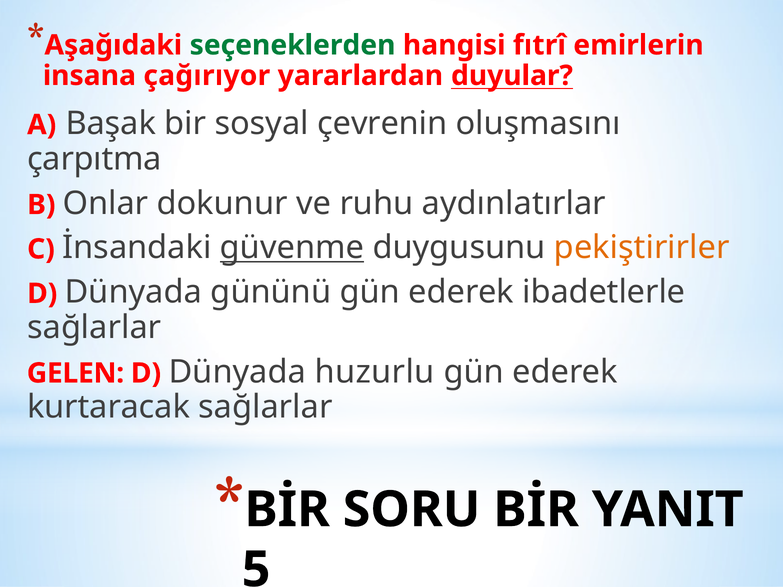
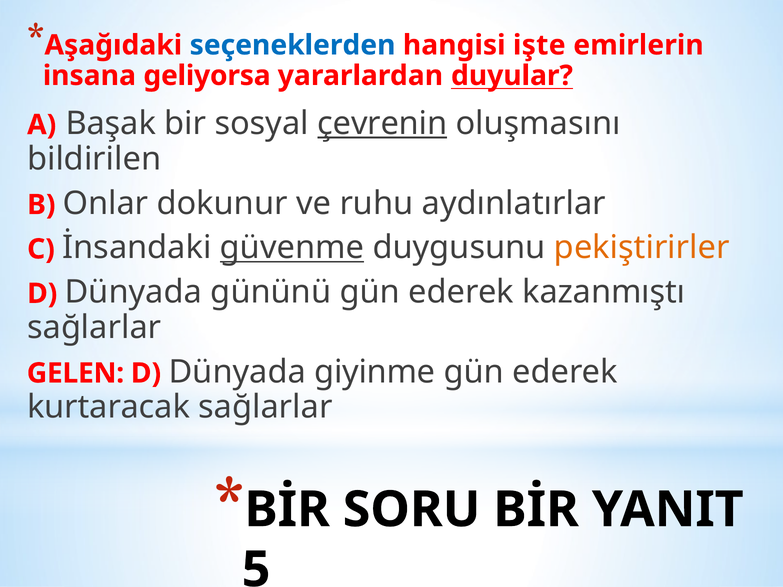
seçeneklerden colour: green -> blue
fıtrî: fıtrî -> işte
çağırıyor: çağırıyor -> geliyorsa
çevrenin underline: none -> present
çarpıtma: çarpıtma -> bildirilen
ibadetlerle: ibadetlerle -> kazanmıştı
huzurlu: huzurlu -> giyinme
